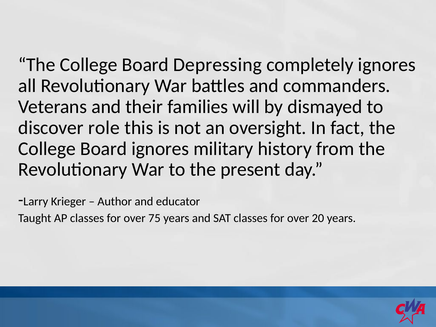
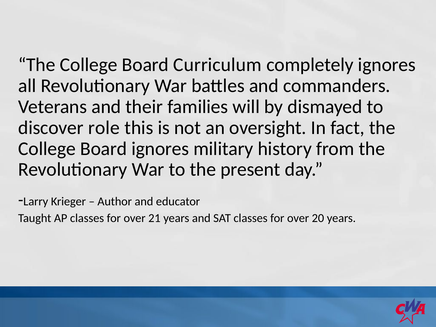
Depressing: Depressing -> Curriculum
75: 75 -> 21
